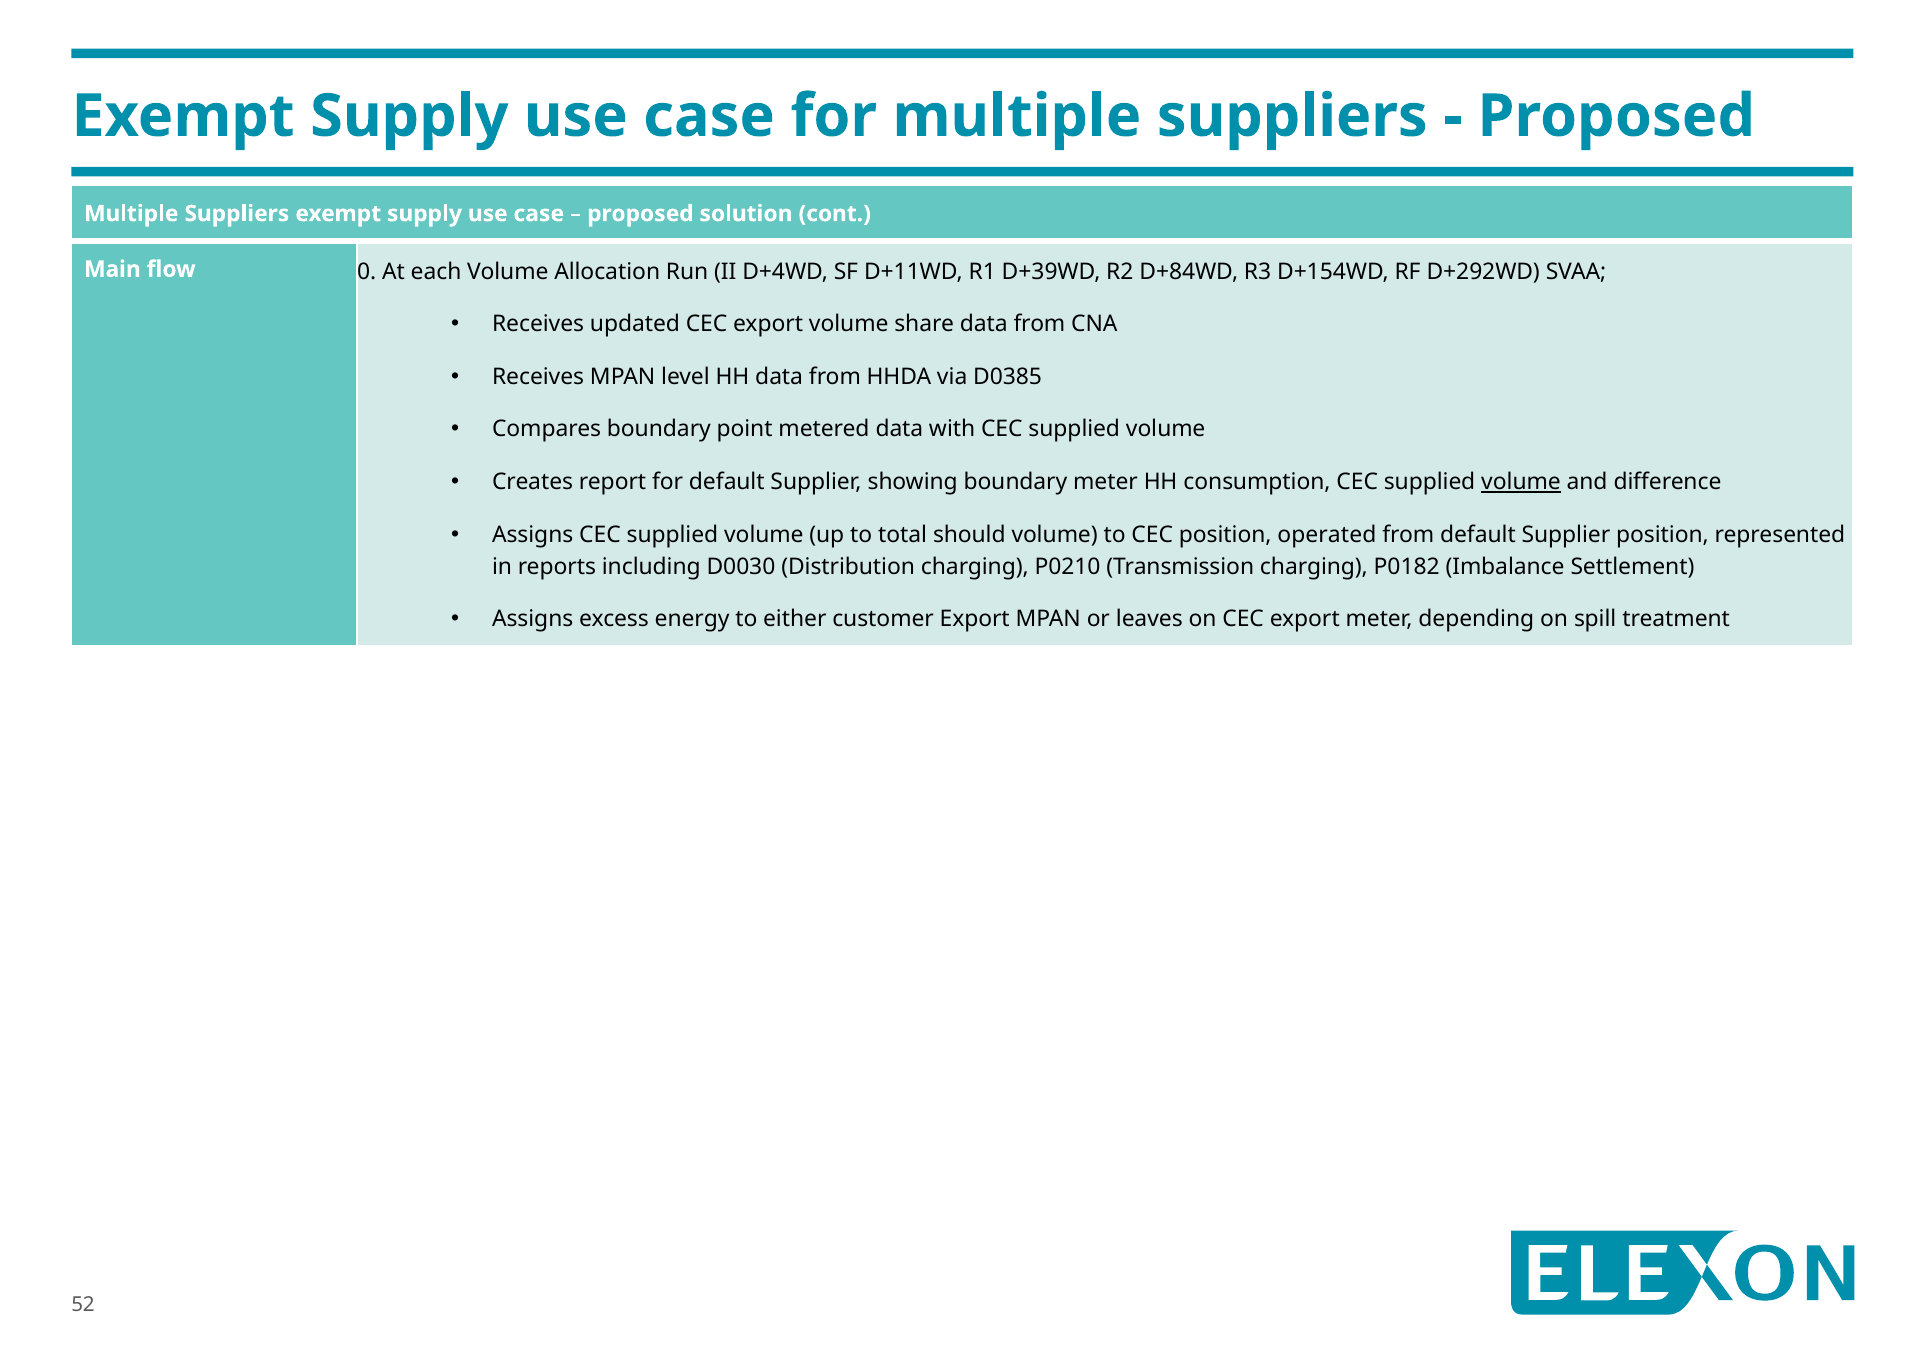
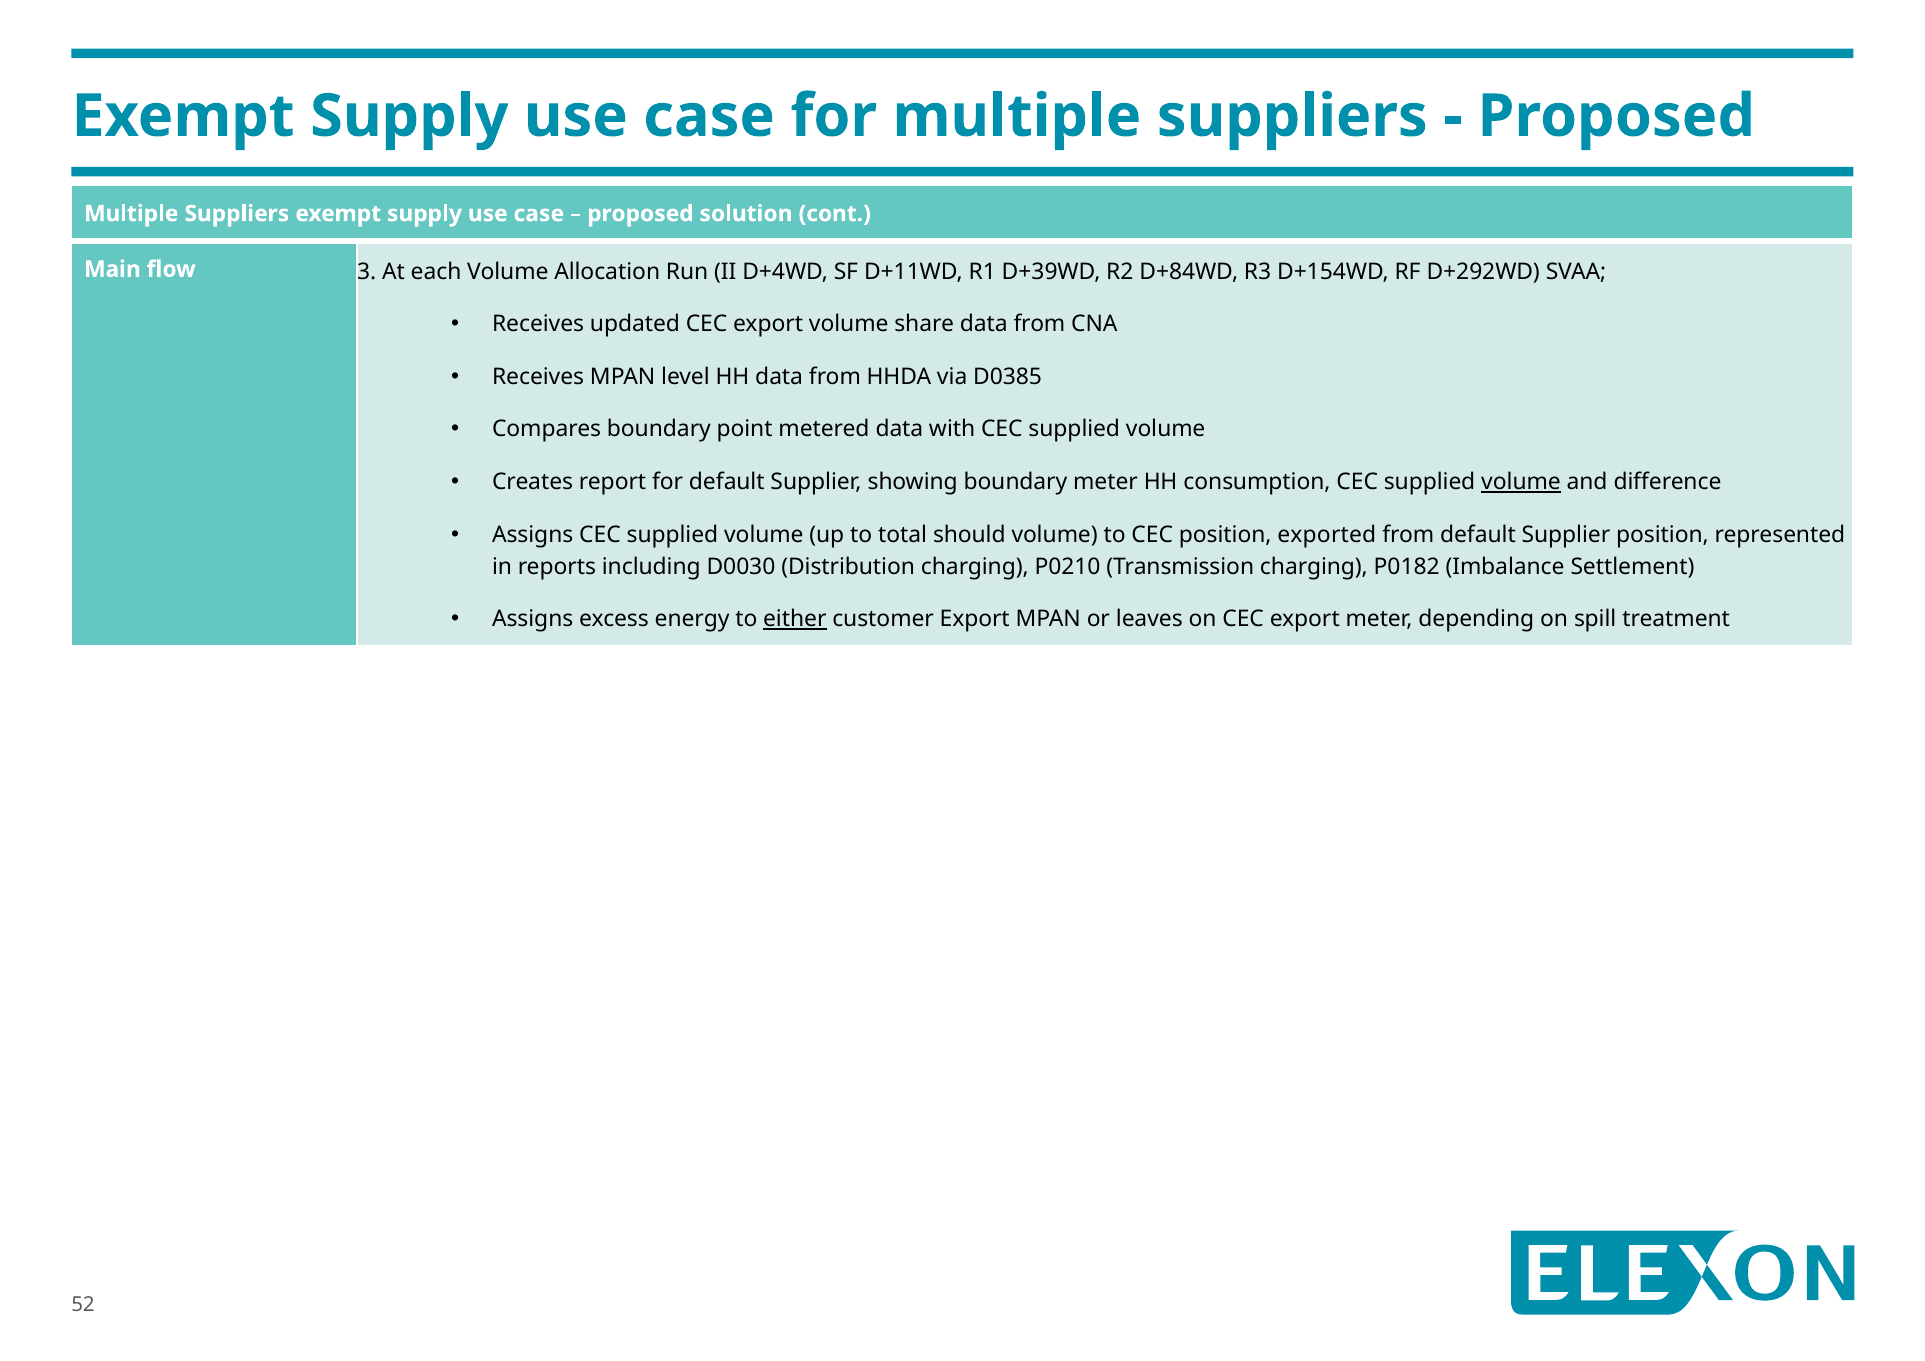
0: 0 -> 3
operated: operated -> exported
either underline: none -> present
